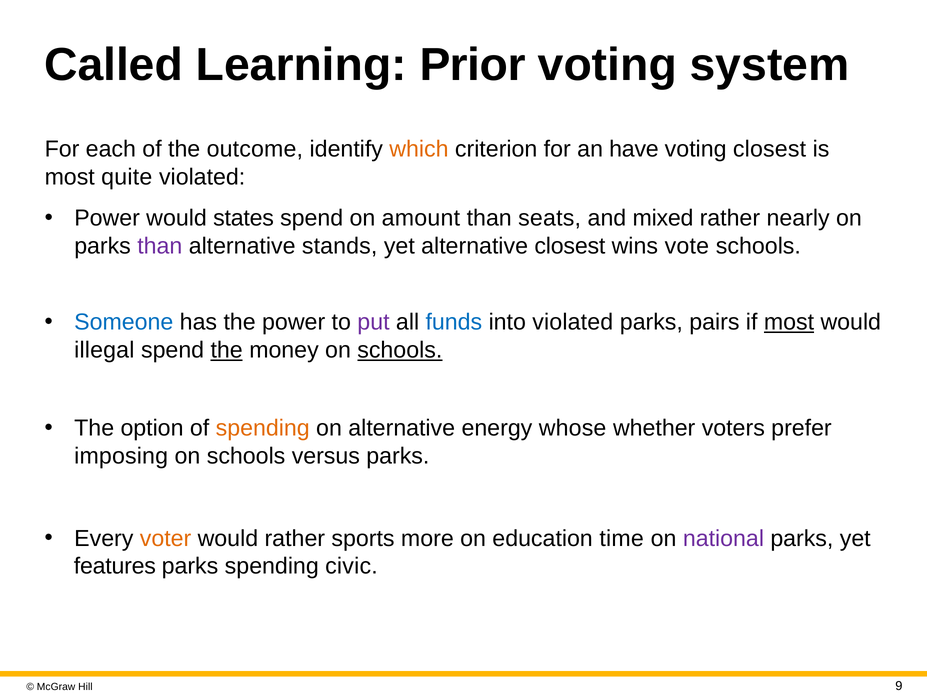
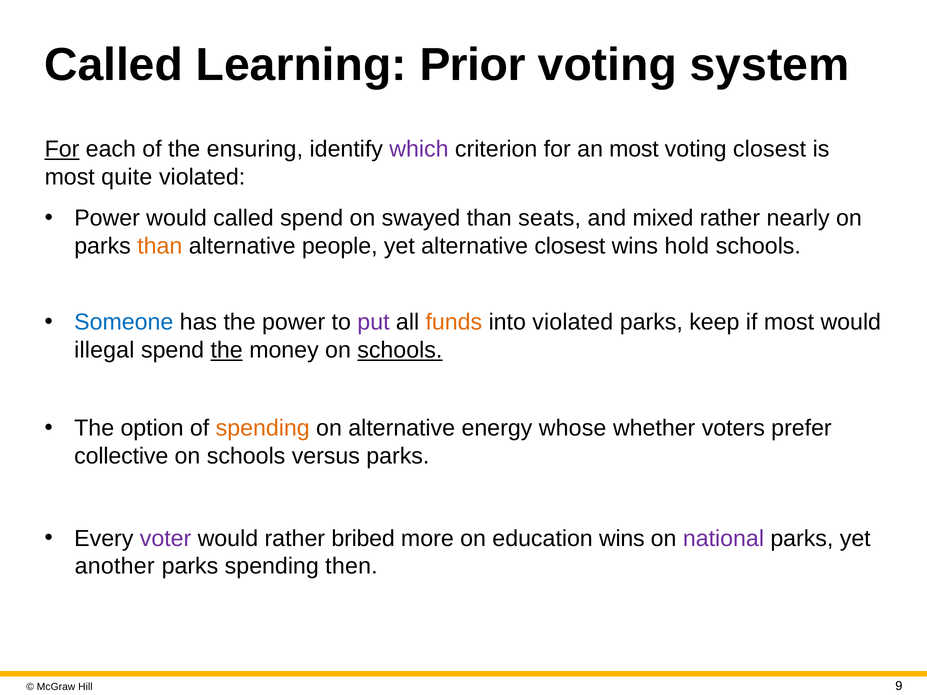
For at (62, 149) underline: none -> present
outcome: outcome -> ensuring
which colour: orange -> purple
an have: have -> most
would states: states -> called
amount: amount -> swayed
than at (160, 246) colour: purple -> orange
stands: stands -> people
vote: vote -> hold
funds colour: blue -> orange
pairs: pairs -> keep
most at (789, 322) underline: present -> none
imposing: imposing -> collective
voter colour: orange -> purple
sports: sports -> bribed
education time: time -> wins
features: features -> another
civic: civic -> then
